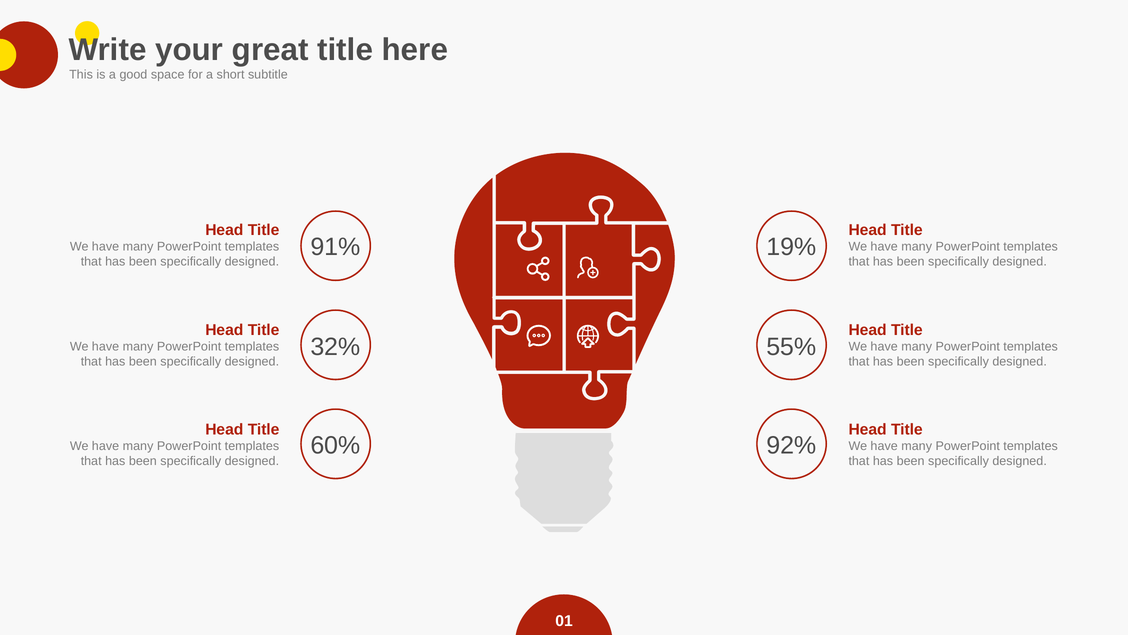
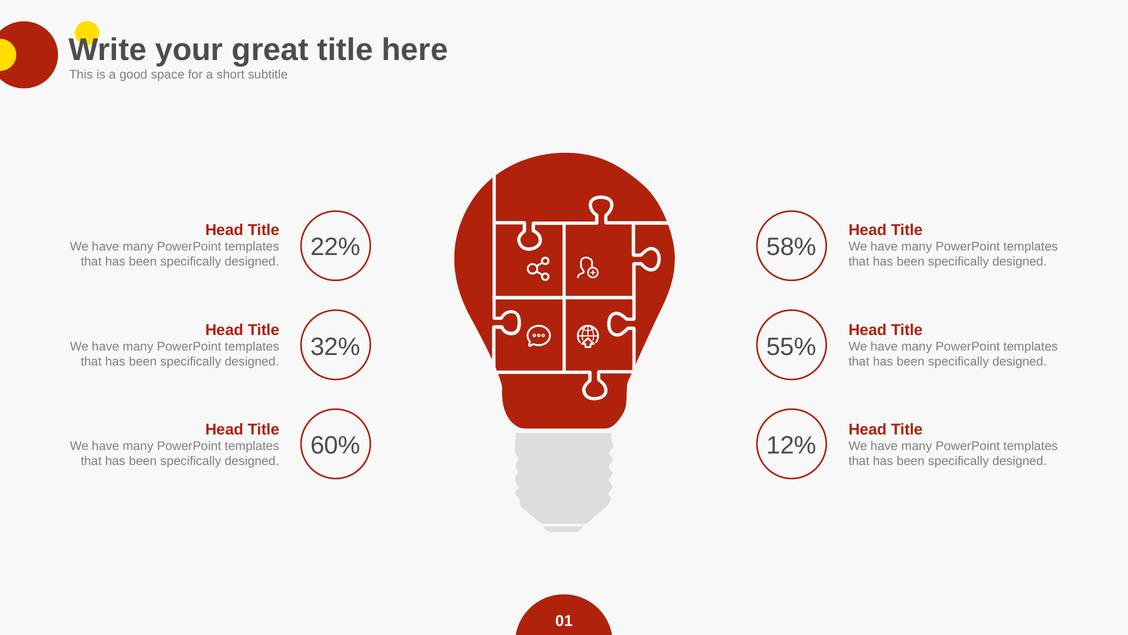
91%: 91% -> 22%
19%: 19% -> 58%
92%: 92% -> 12%
